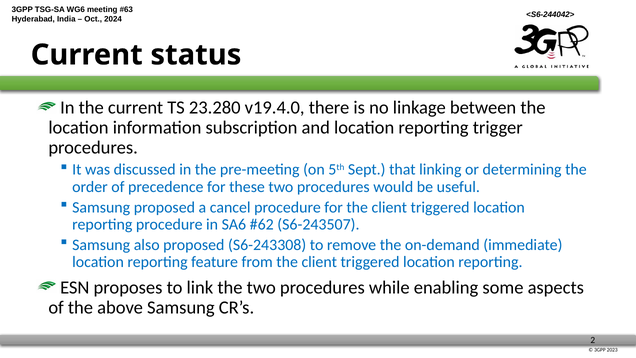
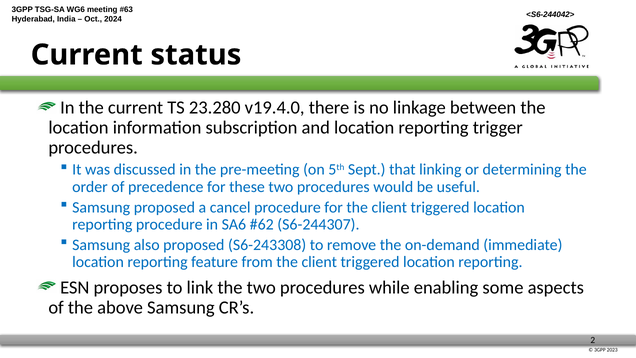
S6-243507: S6-243507 -> S6-244307
